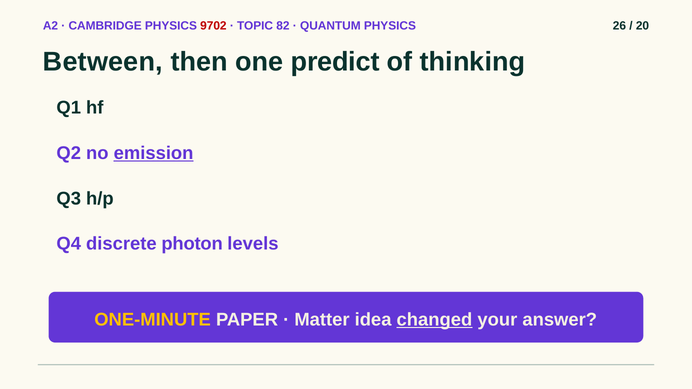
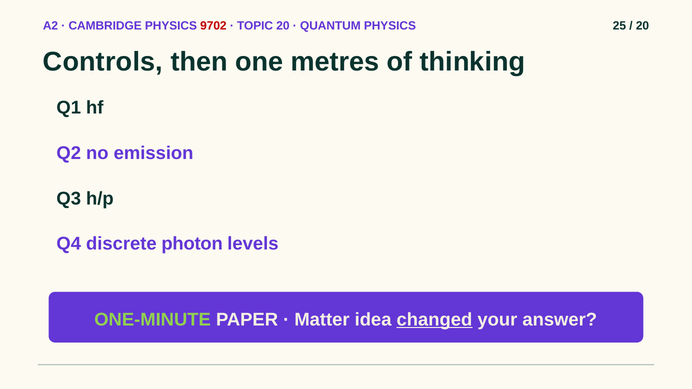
TOPIC 82: 82 -> 20
26: 26 -> 25
Between: Between -> Controls
predict: predict -> metres
emission underline: present -> none
ONE-MINUTE colour: yellow -> light green
